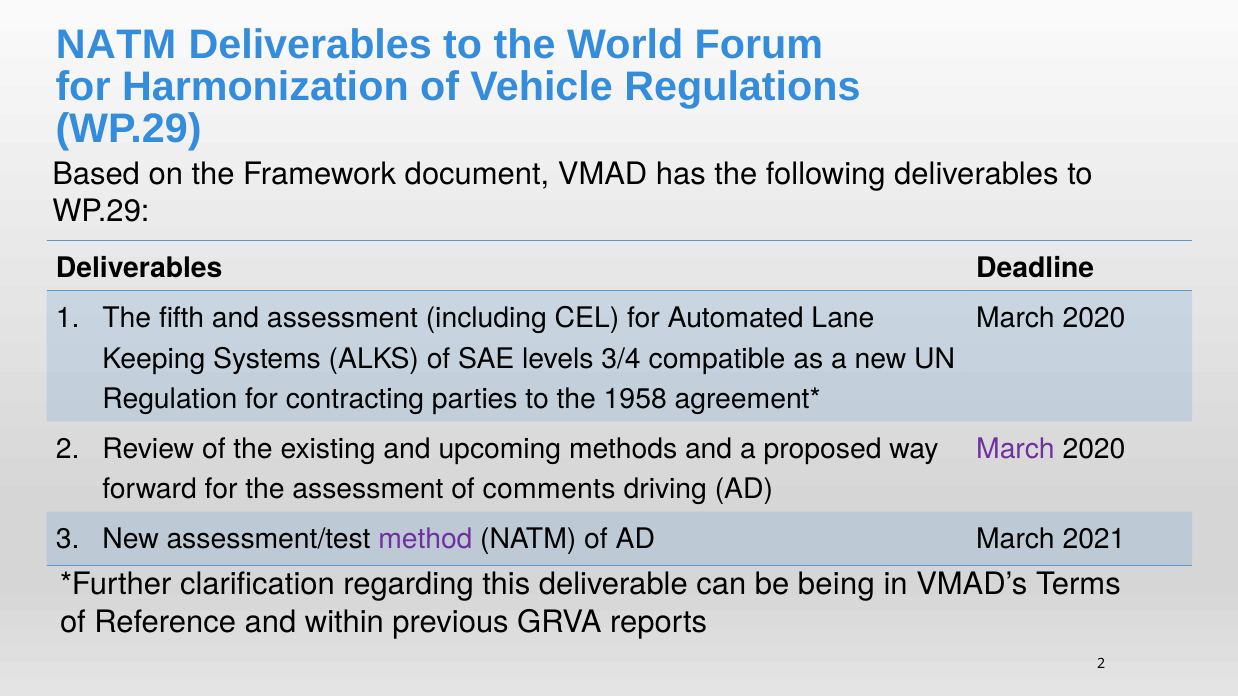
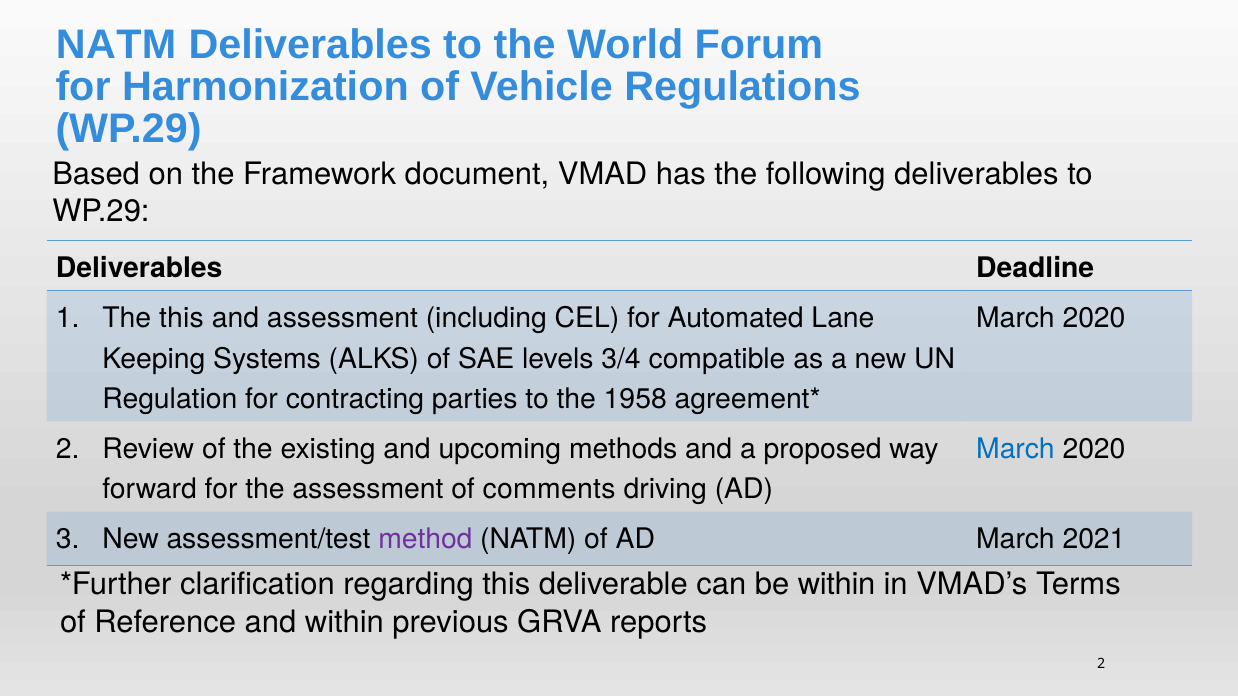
The fifth: fifth -> this
March at (1015, 449) colour: purple -> blue
be being: being -> within
